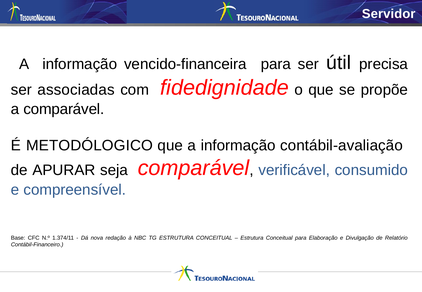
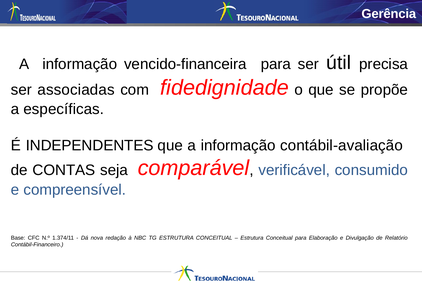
Servidor: Servidor -> Gerência
a comparável: comparável -> específicas
METODÓLOGICO: METODÓLOGICO -> INDEPENDENTES
APURAR: APURAR -> CONTAS
